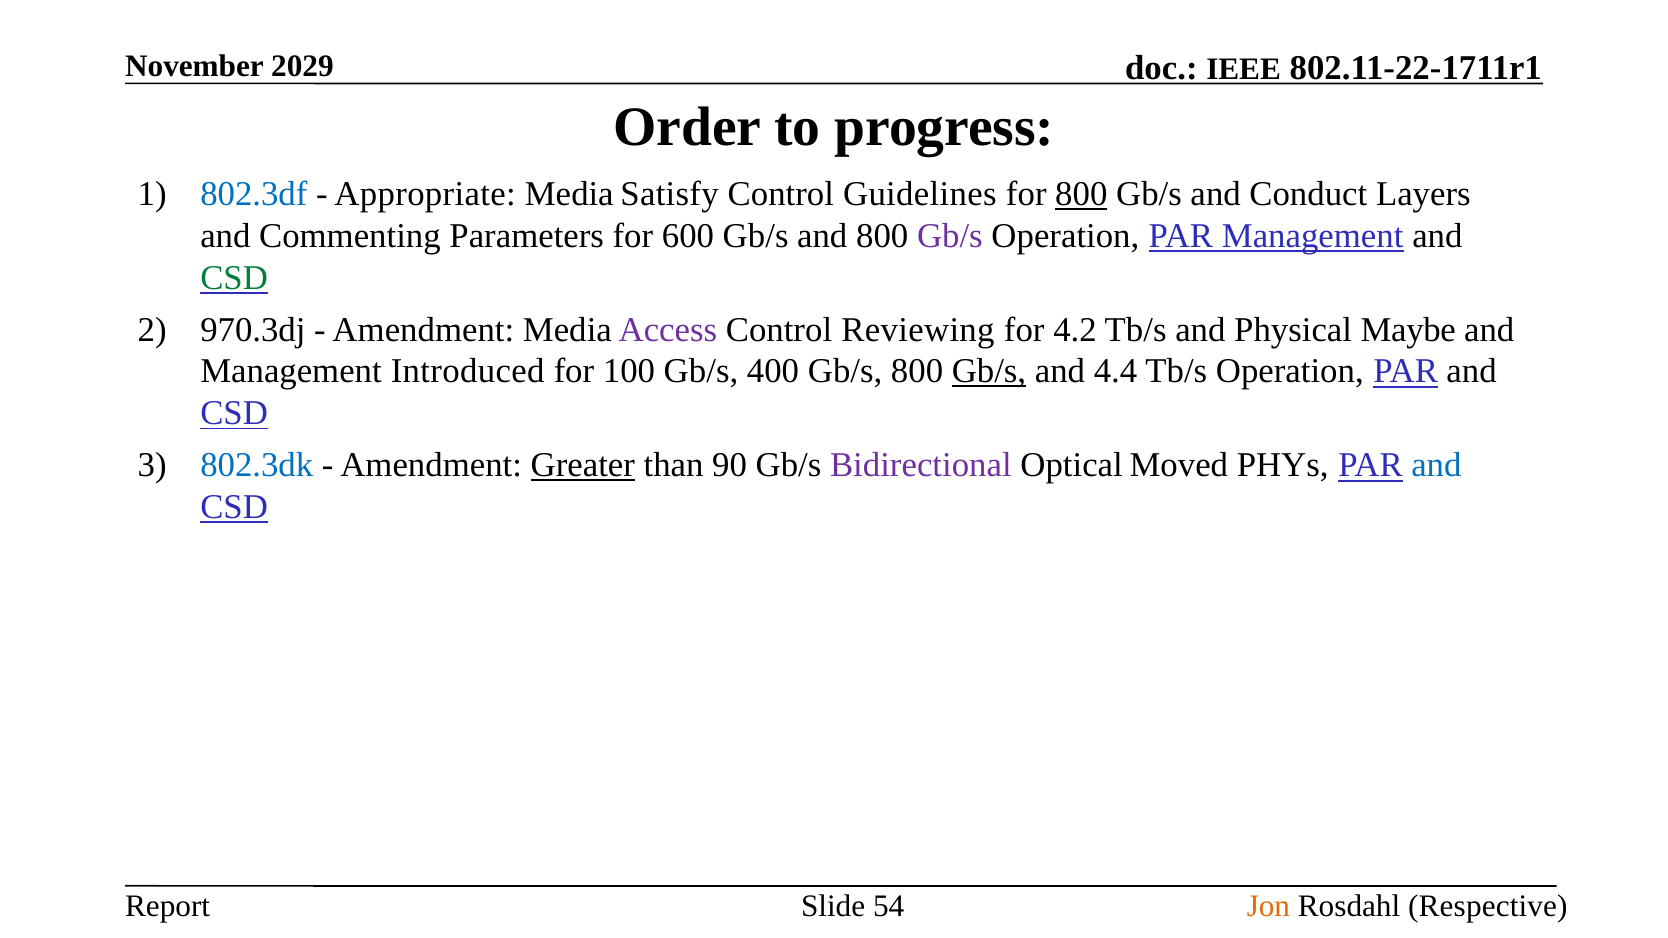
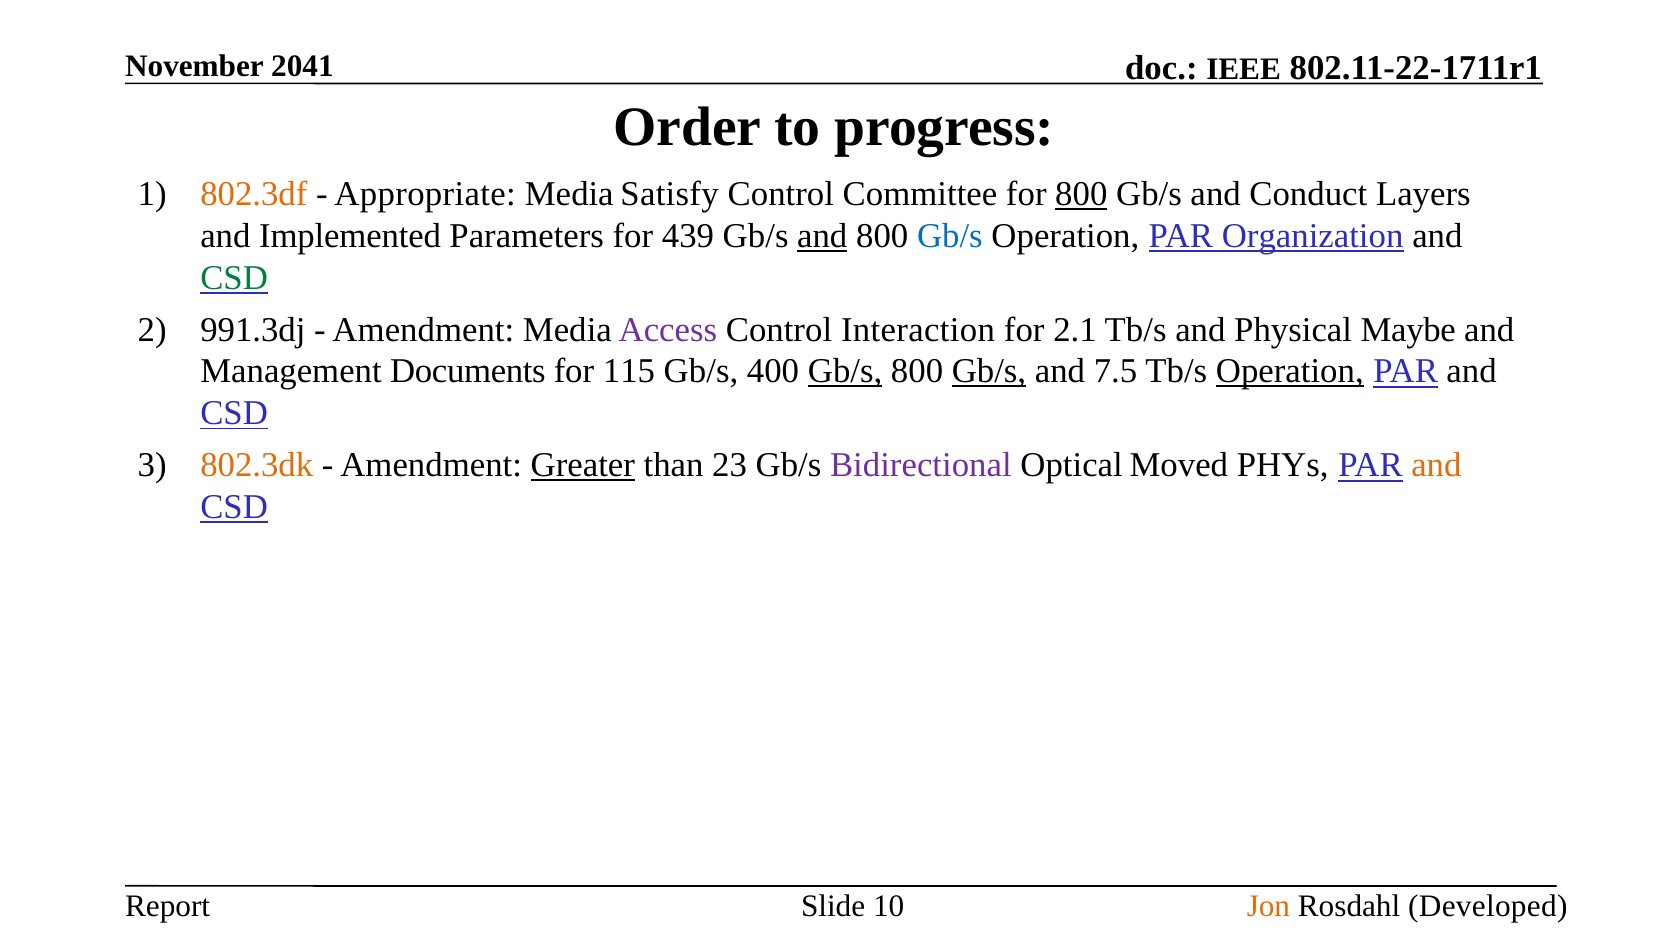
2029: 2029 -> 2041
802.3df colour: blue -> orange
Guidelines: Guidelines -> Committee
Commenting: Commenting -> Implemented
600: 600 -> 439
and at (822, 236) underline: none -> present
Gb/s at (950, 236) colour: purple -> blue
PAR Management: Management -> Organization
970.3dj: 970.3dj -> 991.3dj
Reviewing: Reviewing -> Interaction
4.2: 4.2 -> 2.1
Introduced: Introduced -> Documents
100: 100 -> 115
Gb/s at (845, 372) underline: none -> present
4.4: 4.4 -> 7.5
Operation at (1290, 372) underline: none -> present
802.3dk colour: blue -> orange
90: 90 -> 23
and at (1436, 465) colour: blue -> orange
54: 54 -> 10
Respective: Respective -> Developed
